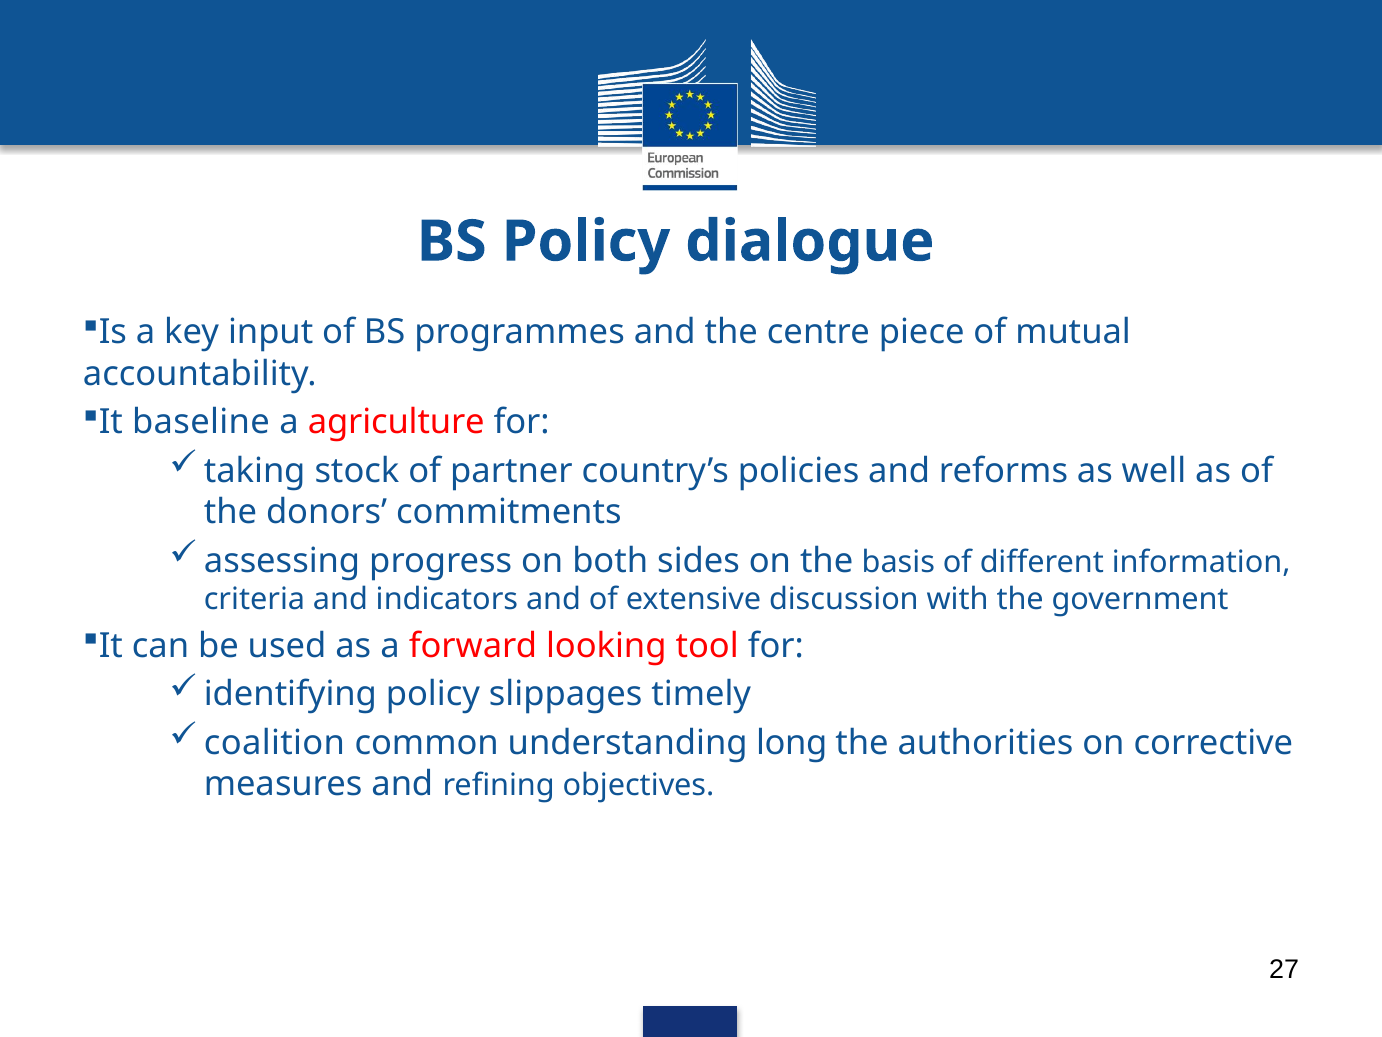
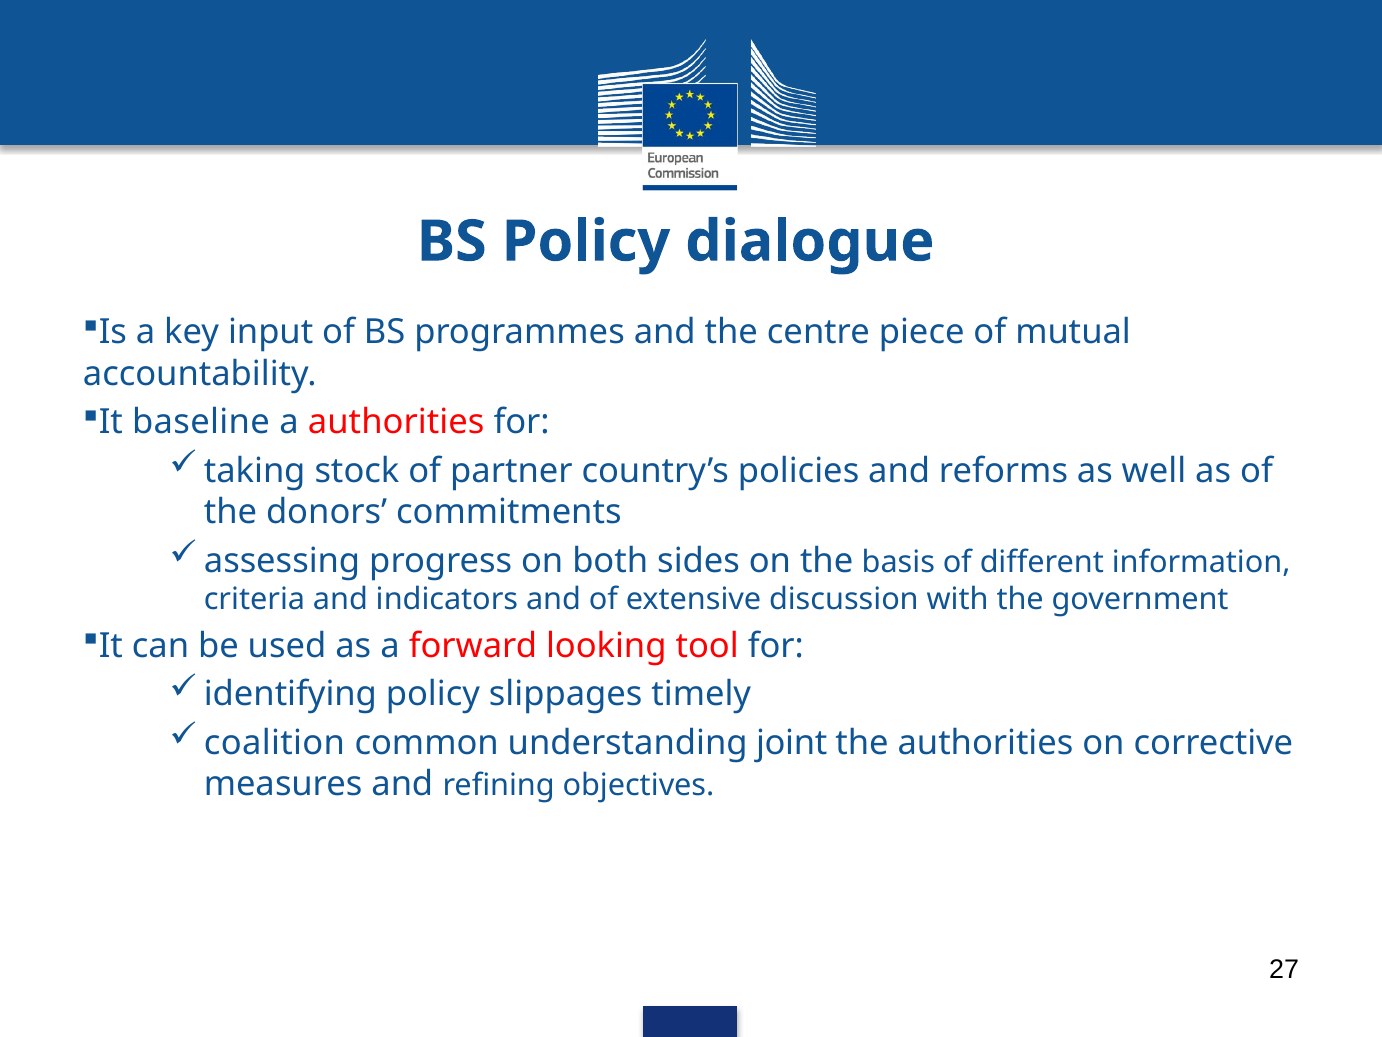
a agriculture: agriculture -> authorities
long: long -> joint
